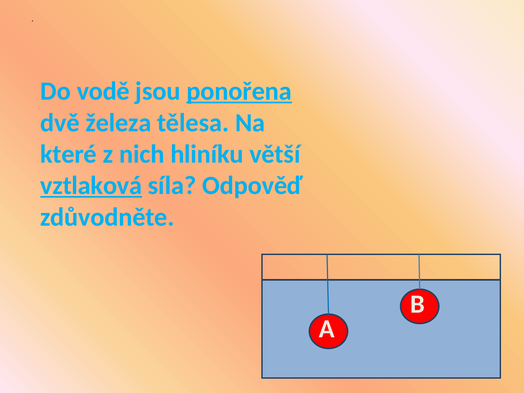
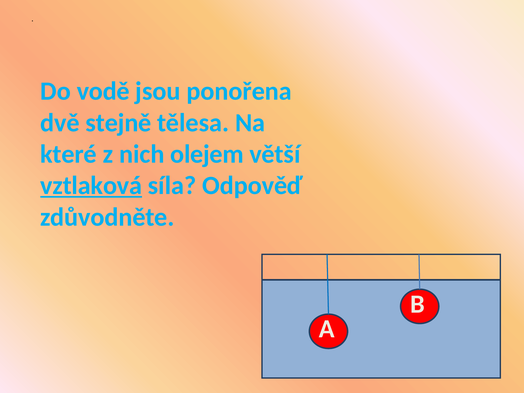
ponořena underline: present -> none
železa: železa -> stejně
hliníku: hliníku -> olejem
